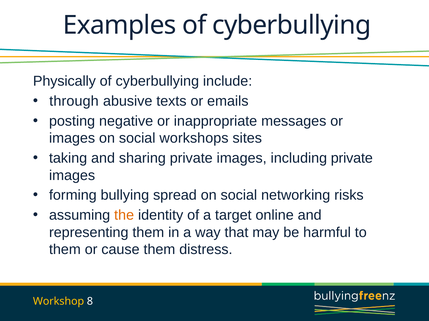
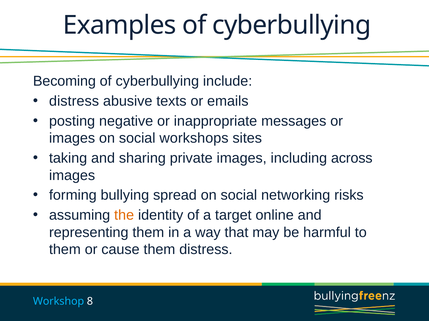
Physically: Physically -> Becoming
through at (74, 101): through -> distress
including private: private -> across
Workshop colour: yellow -> light blue
